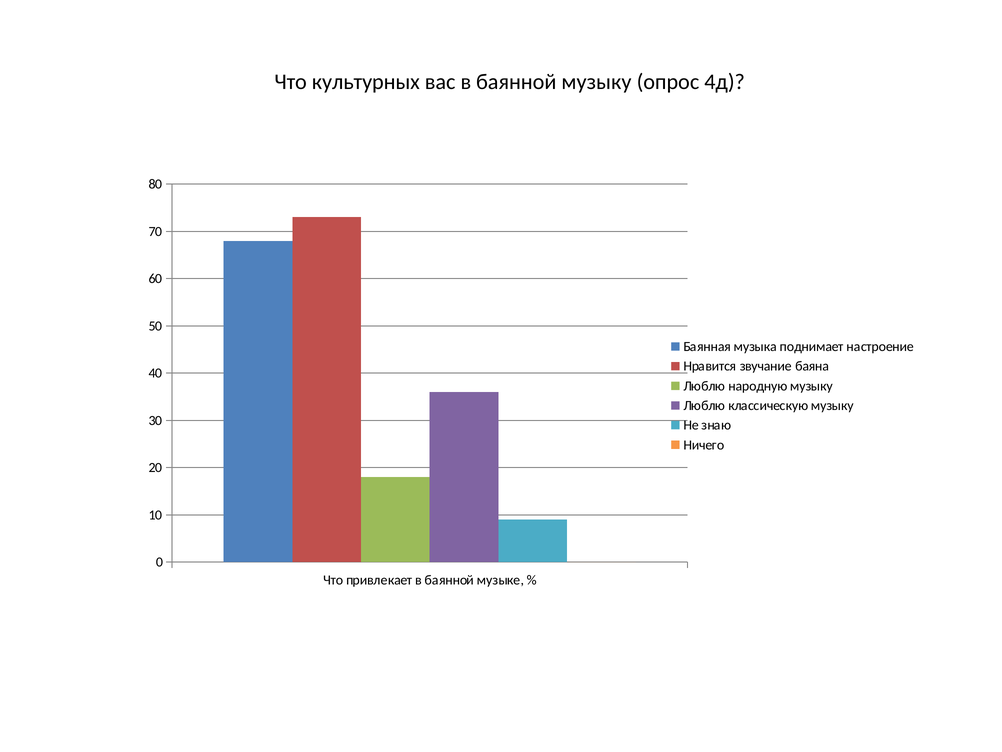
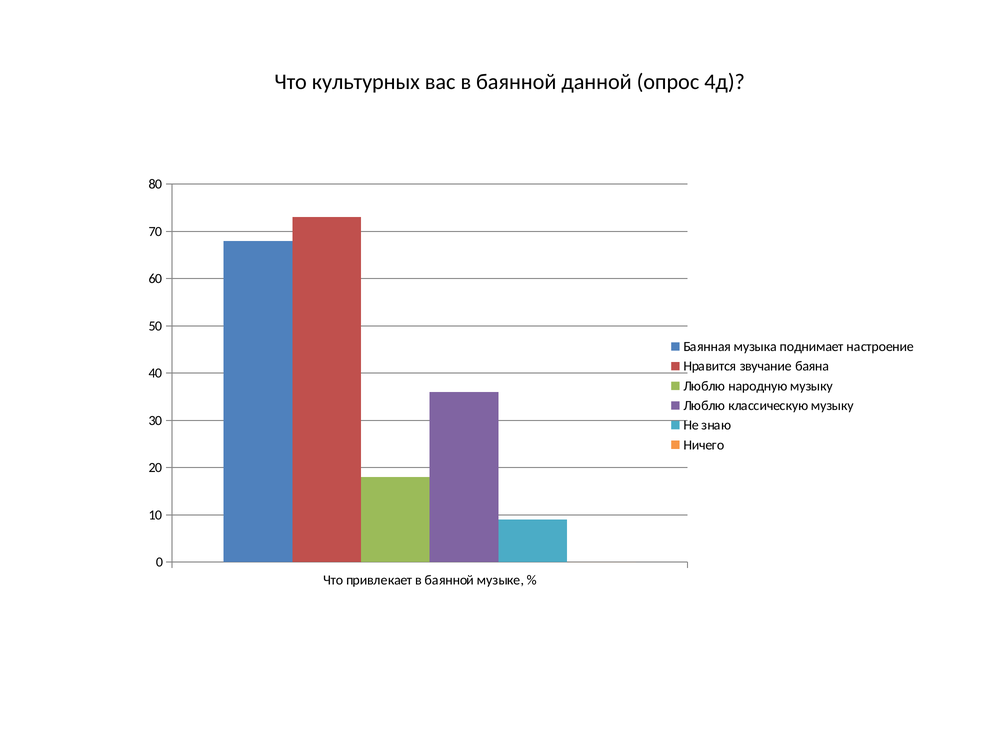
баянной музыку: музыку -> данной
